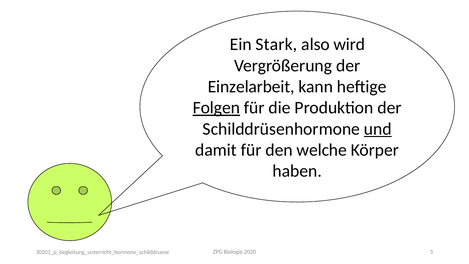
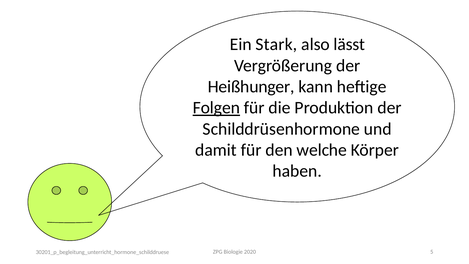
wird: wird -> lässt
Einzelarbeit: Einzelarbeit -> Heißhunger
und underline: present -> none
